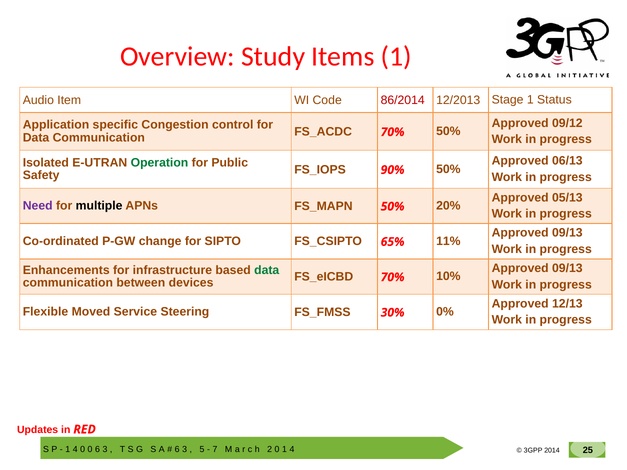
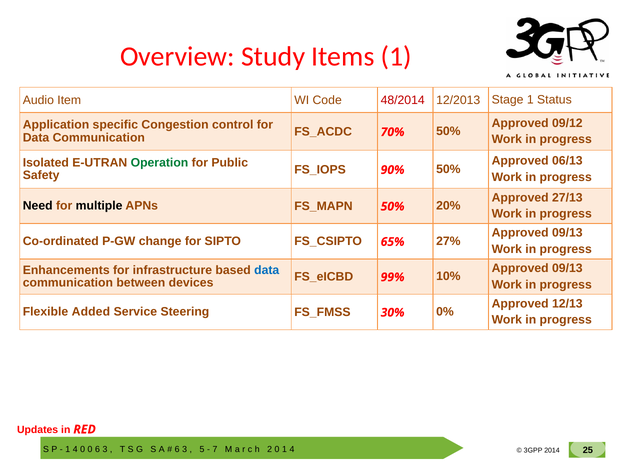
86/2014: 86/2014 -> 48/2014
05/13: 05/13 -> 27/13
Need colour: purple -> black
11%: 11% -> 27%
data at (267, 270) colour: green -> blue
70% at (393, 277): 70% -> 99%
Moved: Moved -> Added
